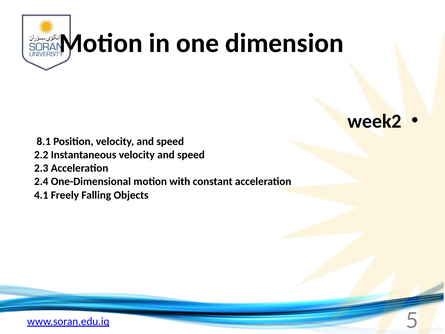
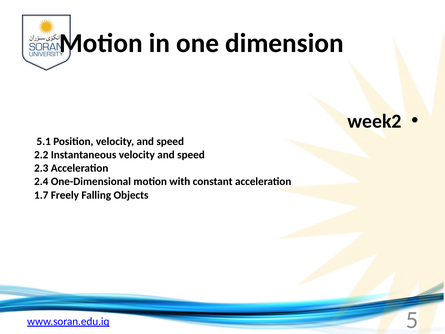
8.1: 8.1 -> 5.1
4.1: 4.1 -> 1.7
